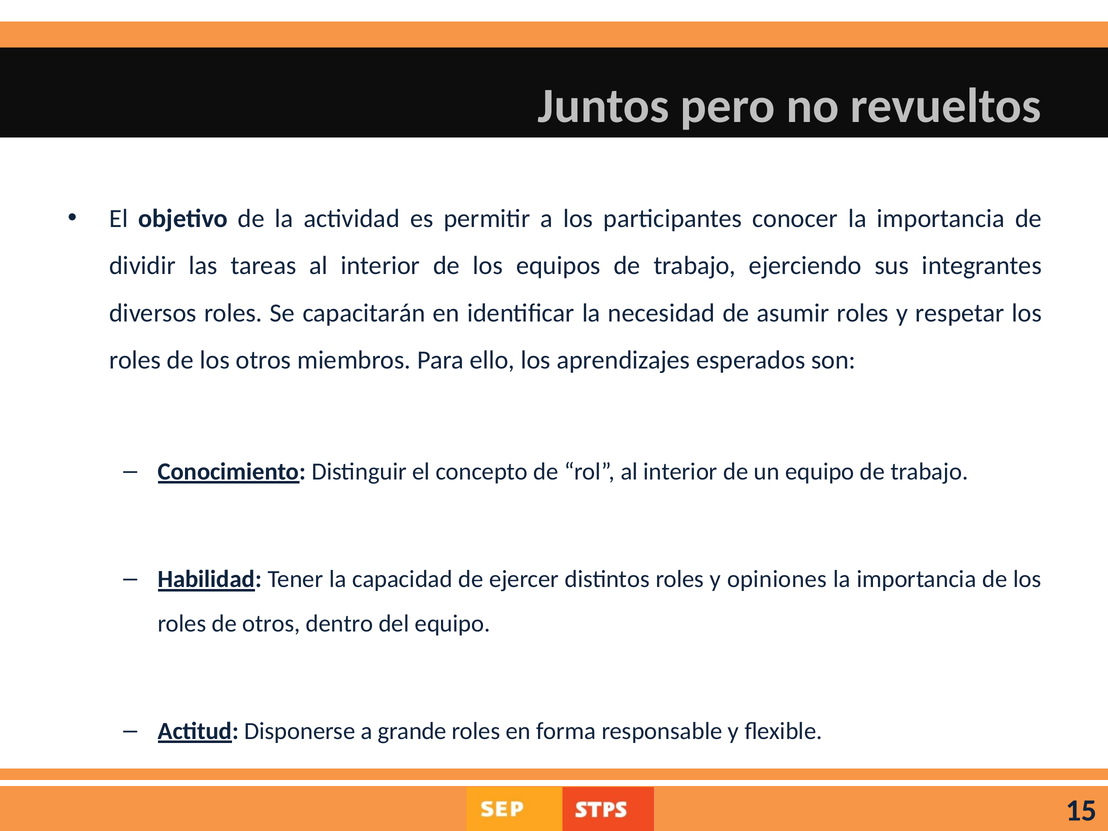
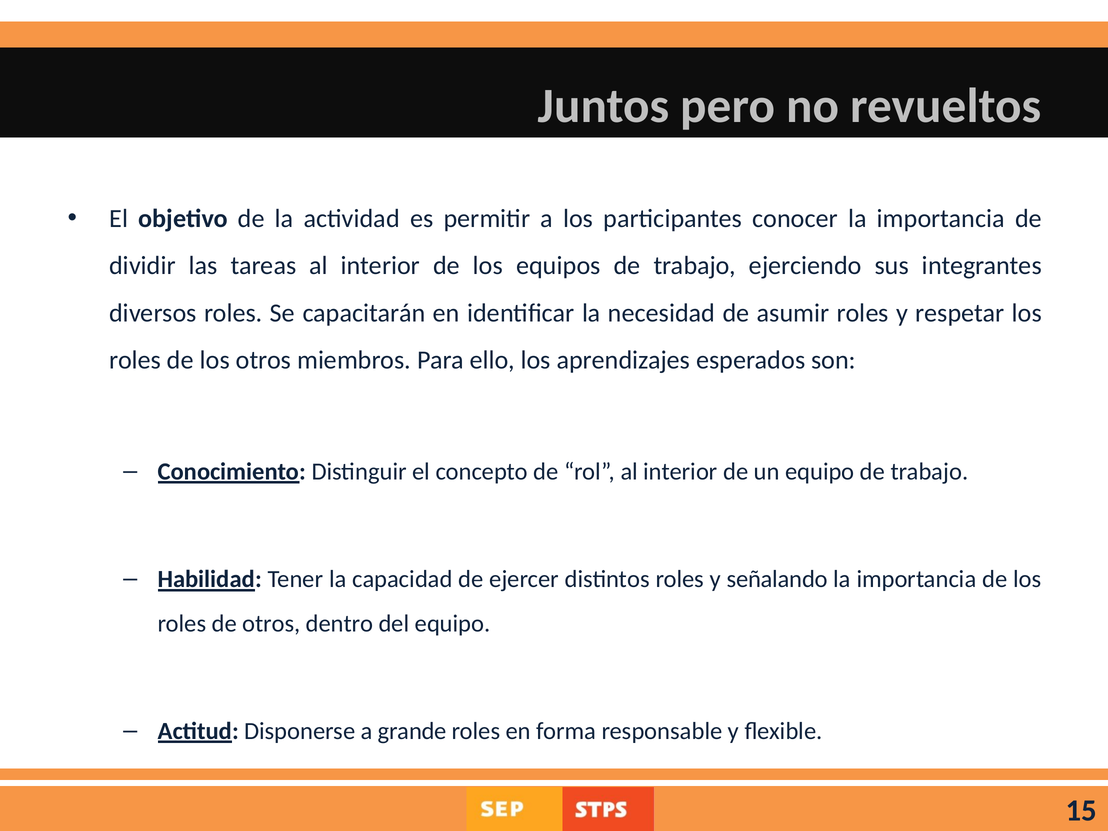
opiniones: opiniones -> señalando
